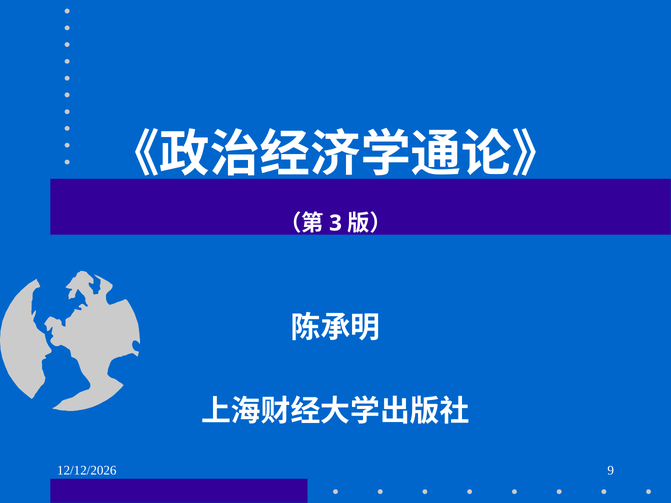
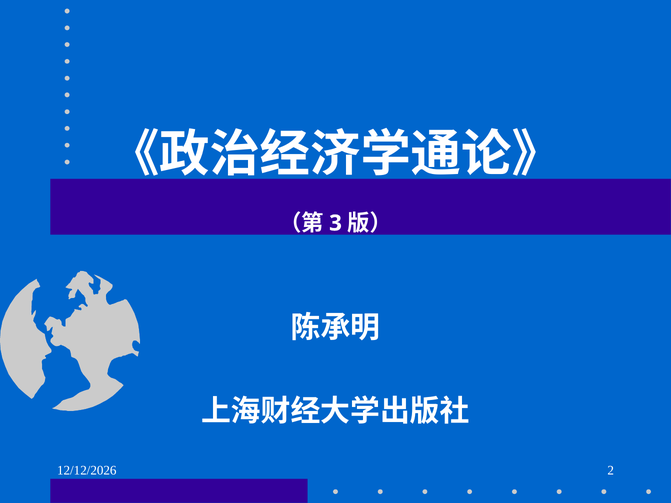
9: 9 -> 2
